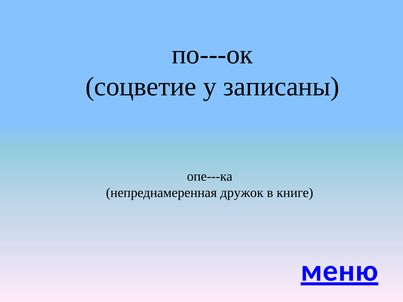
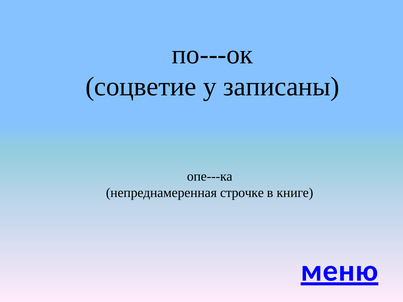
дружок: дружок -> строчке
